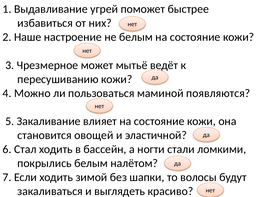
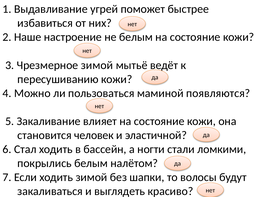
Чрезмерное может: может -> зимой
овощей: овощей -> человек
